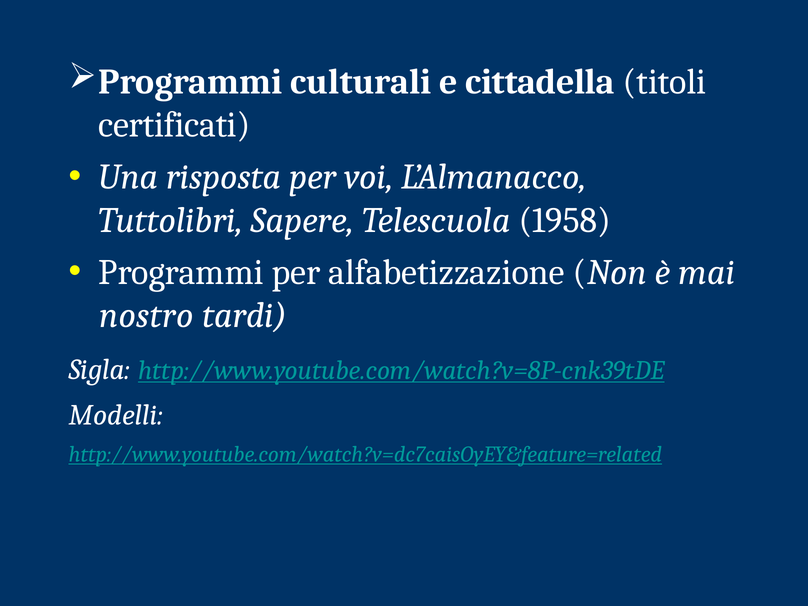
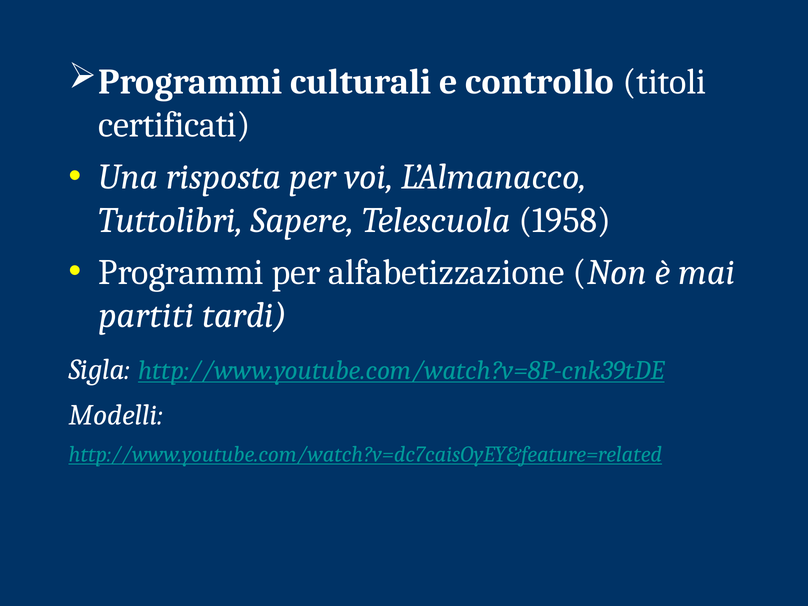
cittadella: cittadella -> controllo
nostro: nostro -> partiti
